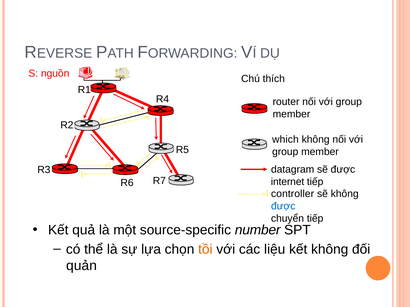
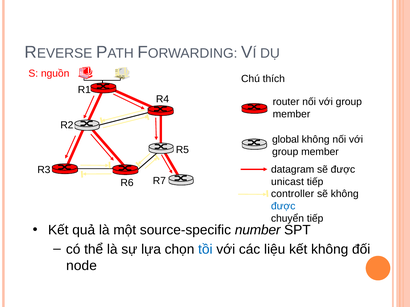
which: which -> global
internet: internet -> unicast
tồi colour: orange -> blue
quản: quản -> node
